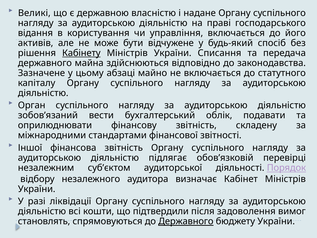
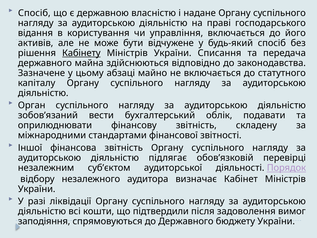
Великі at (34, 13): Великі -> Спосіб
становлять: становлять -> заподіяння
Державного at (186, 221) underline: present -> none
